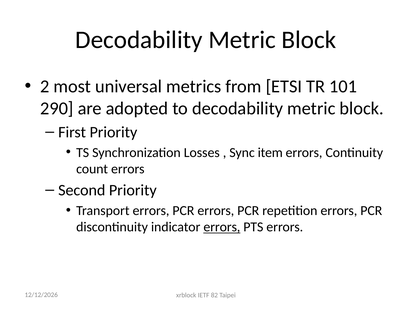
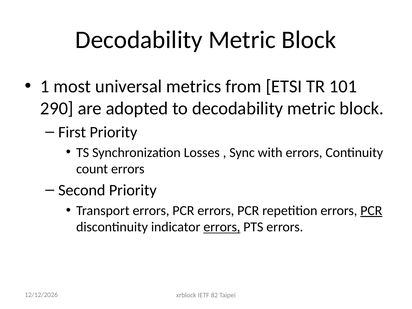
2: 2 -> 1
item: item -> with
PCR at (371, 211) underline: none -> present
